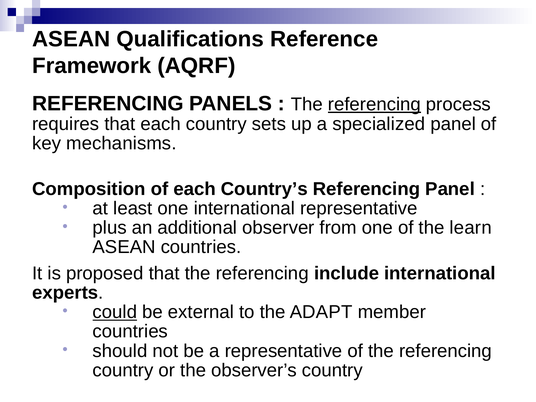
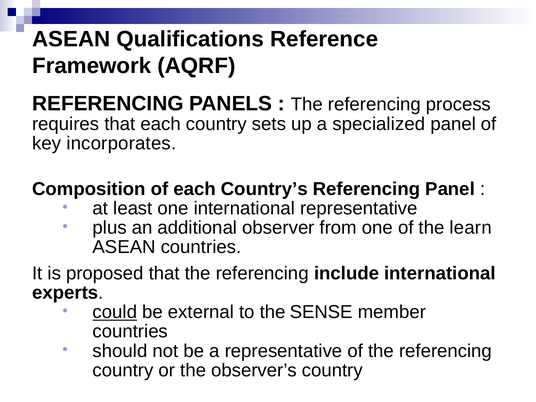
referencing at (374, 104) underline: present -> none
mechanisms: mechanisms -> incorporates
ADAPT: ADAPT -> SENSE
